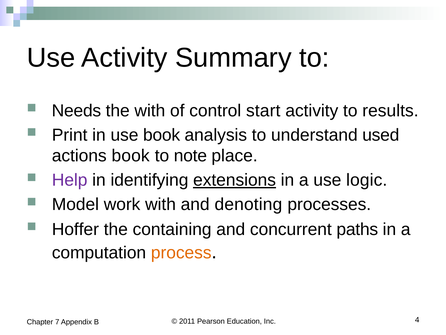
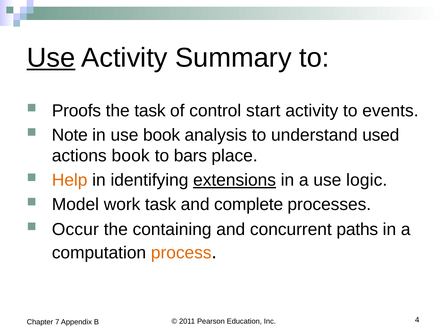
Use at (51, 58) underline: none -> present
Needs: Needs -> Proofs
the with: with -> task
results: results -> events
Print: Print -> Note
note: note -> bars
Help colour: purple -> orange
work with: with -> task
denoting: denoting -> complete
Hoffer: Hoffer -> Occur
